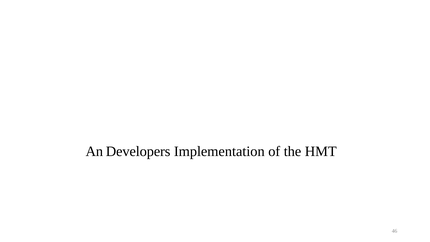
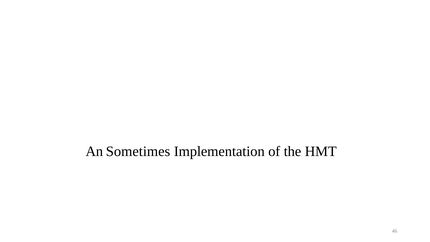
Developers: Developers -> Sometimes
